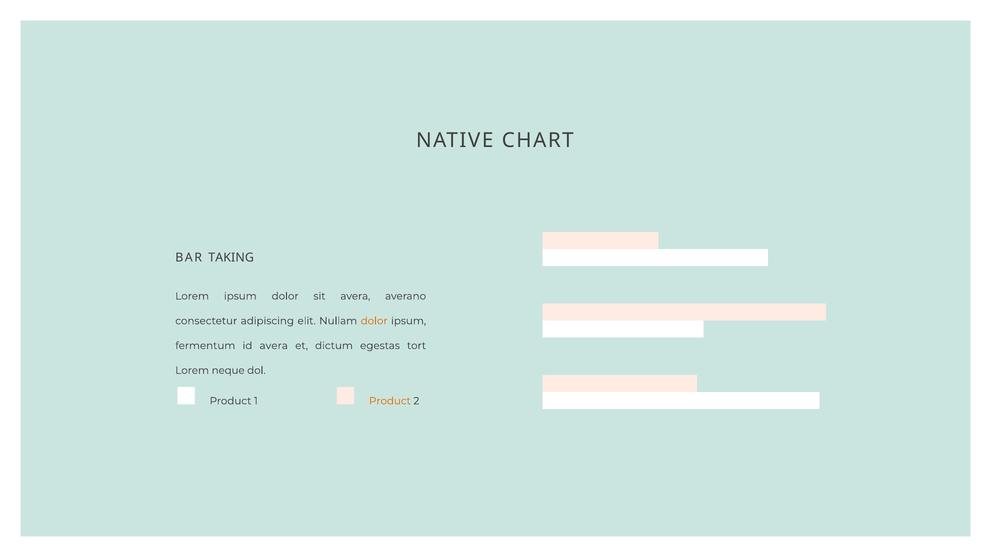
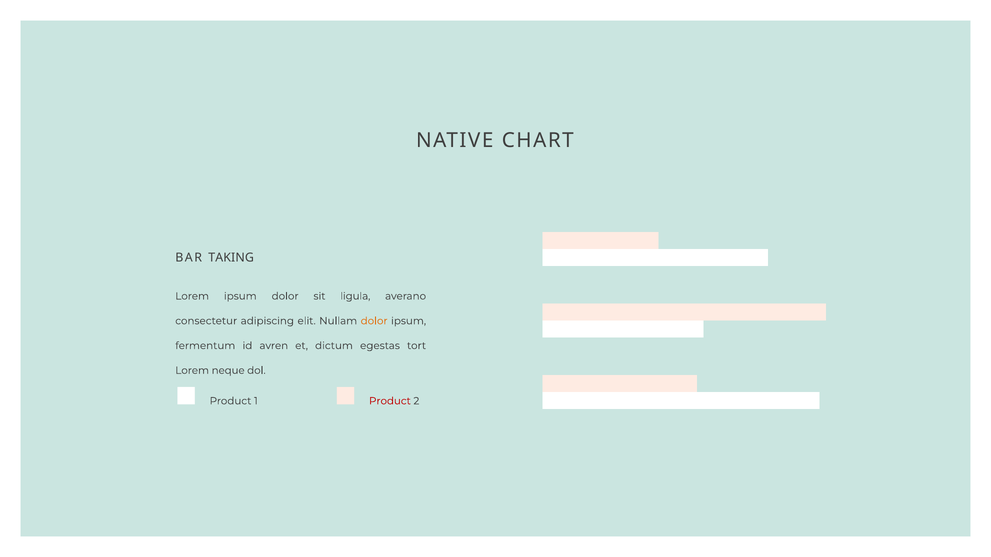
sit avera: avera -> ligula
id avera: avera -> avren
Product at (390, 401) colour: orange -> red
